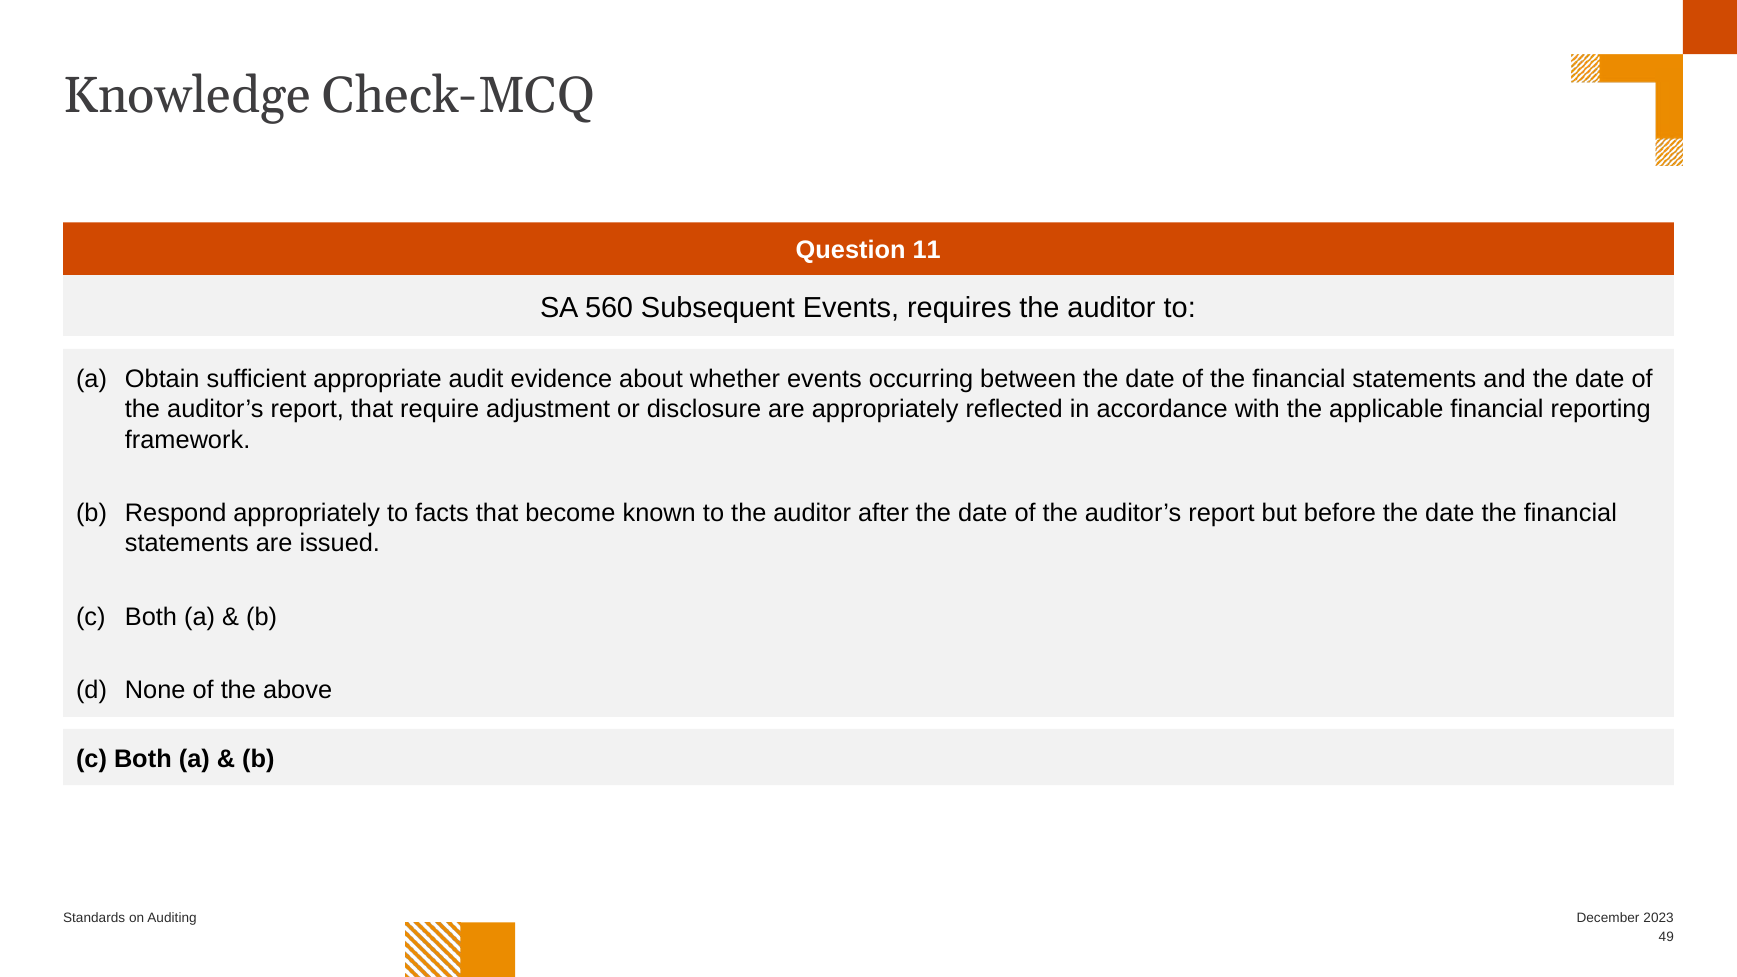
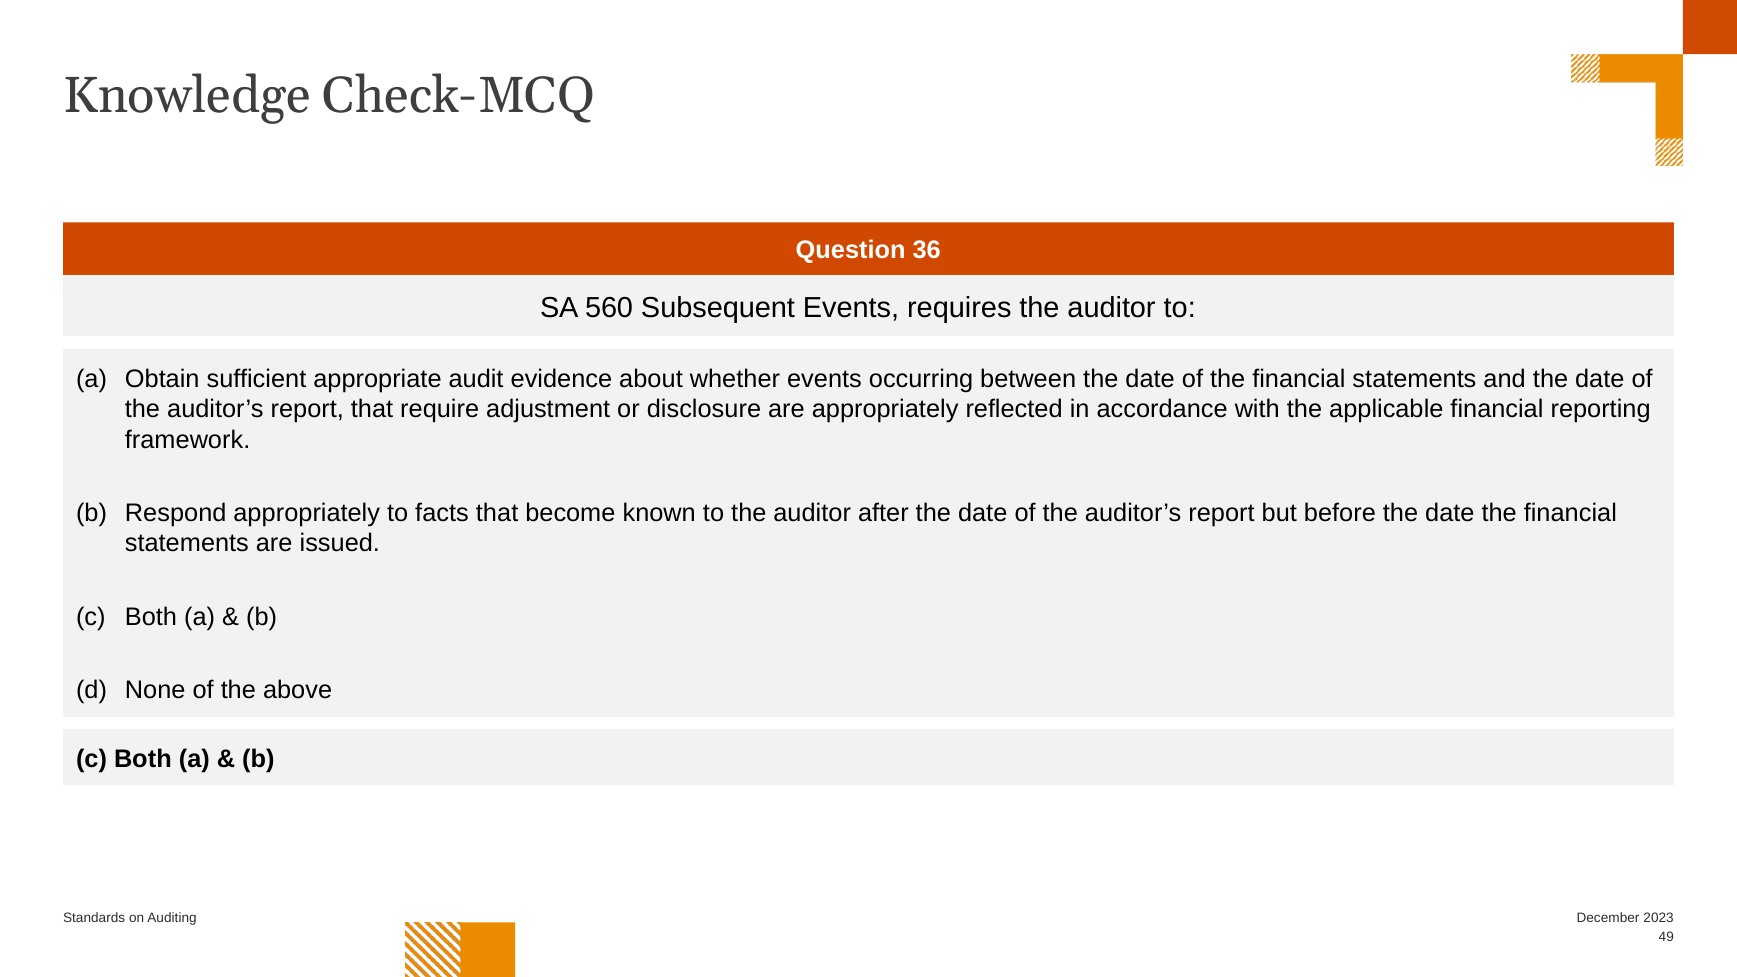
11: 11 -> 36
